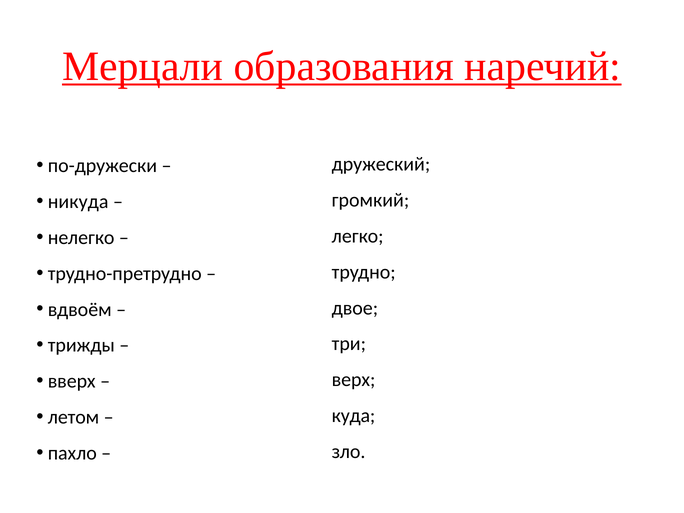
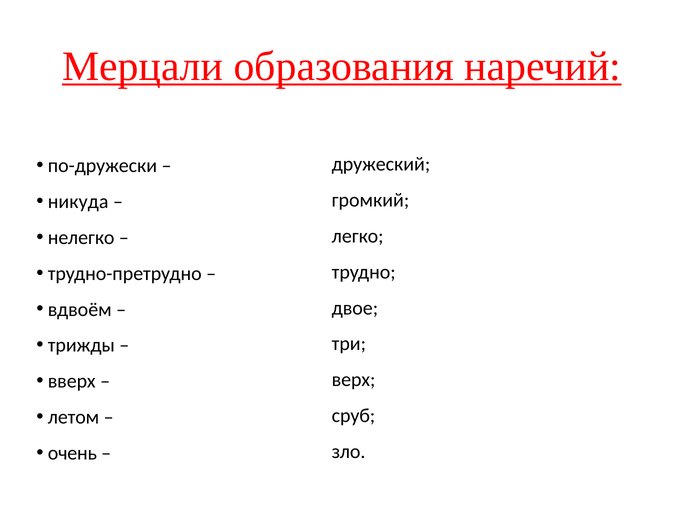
куда: куда -> сруб
пахло: пахло -> очень
